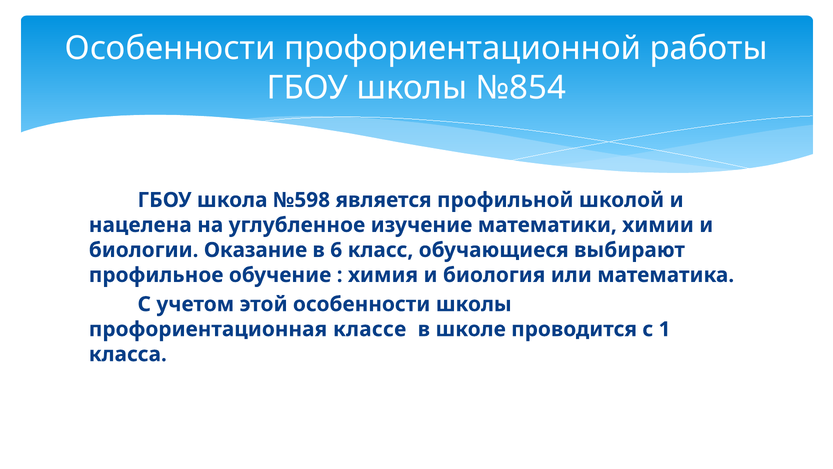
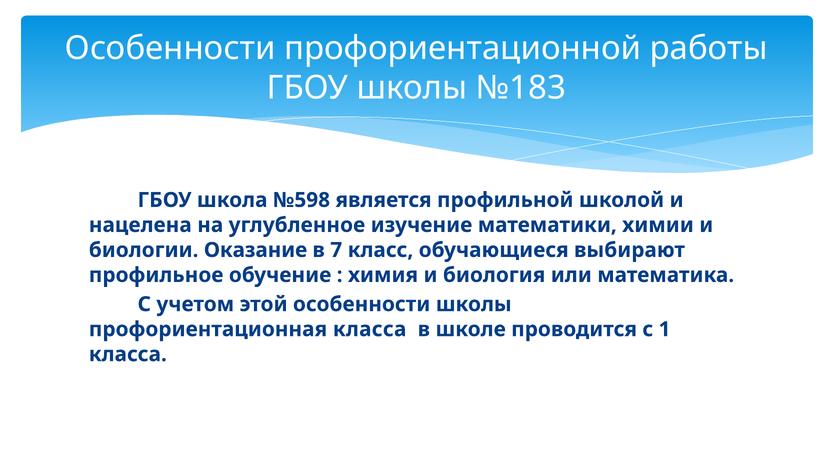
№854: №854 -> №183
6: 6 -> 7
профориентационная классе: классе -> класса
